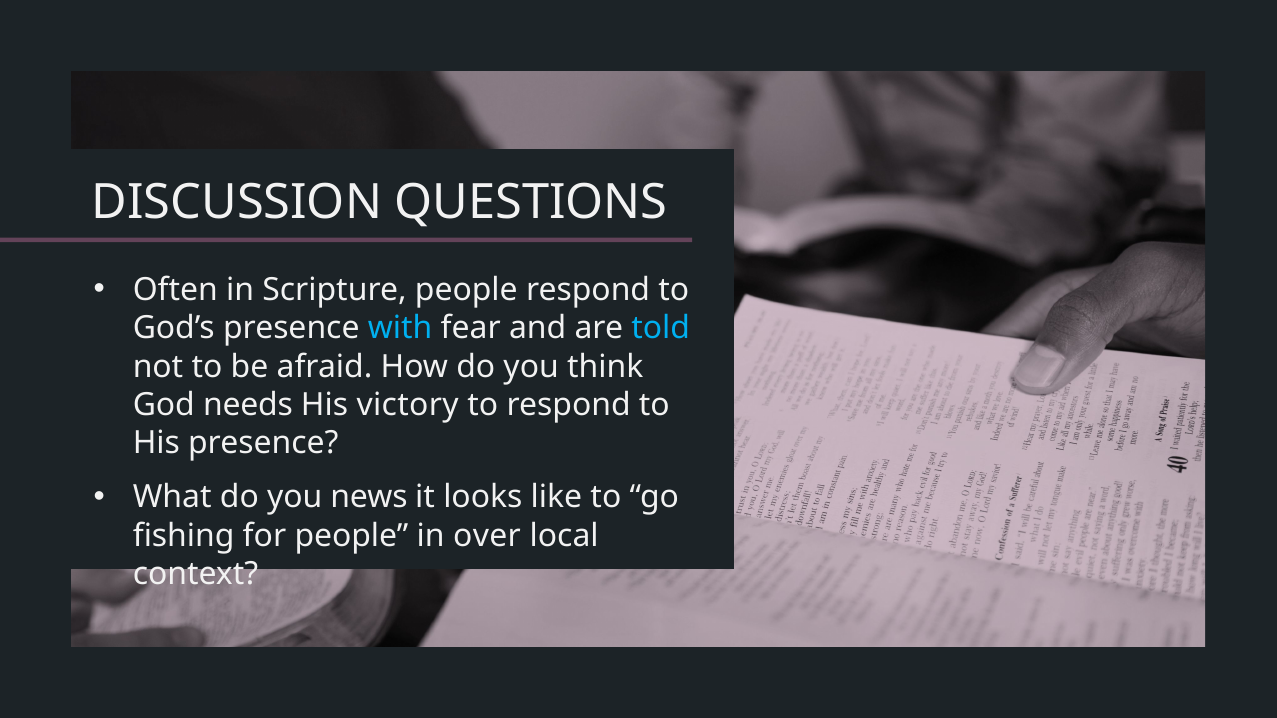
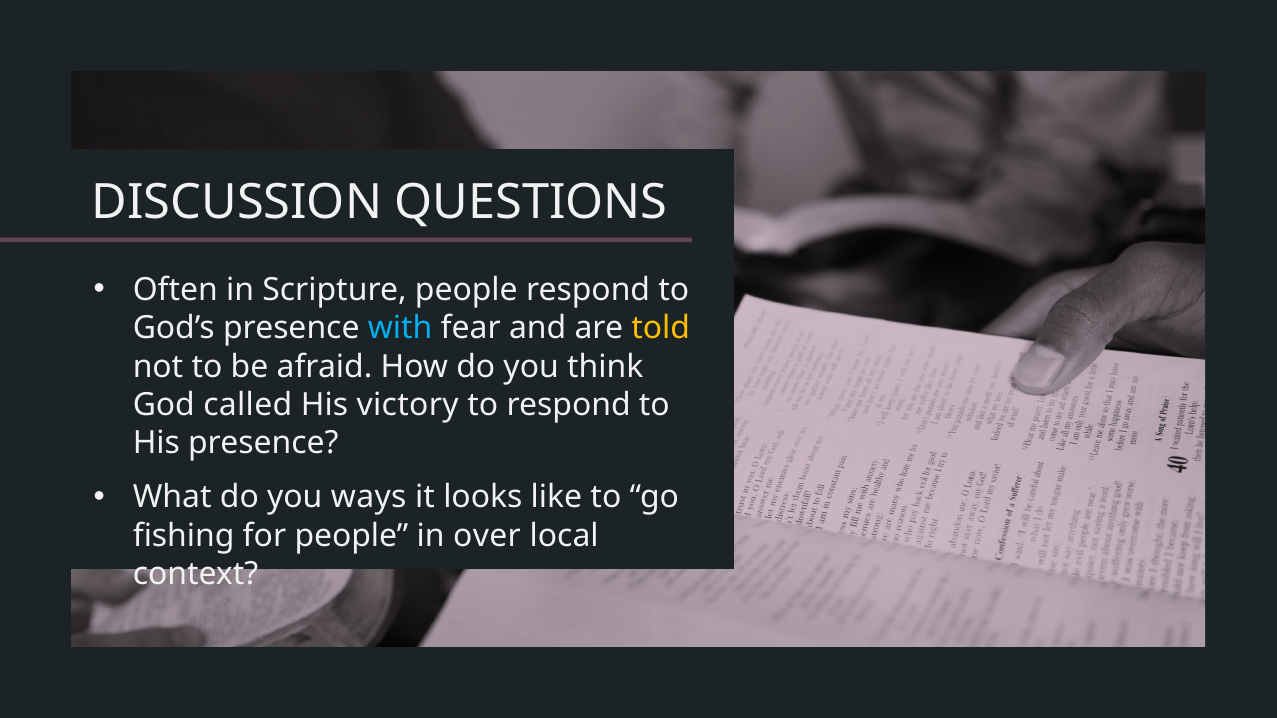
told colour: light blue -> yellow
needs: needs -> called
news: news -> ways
